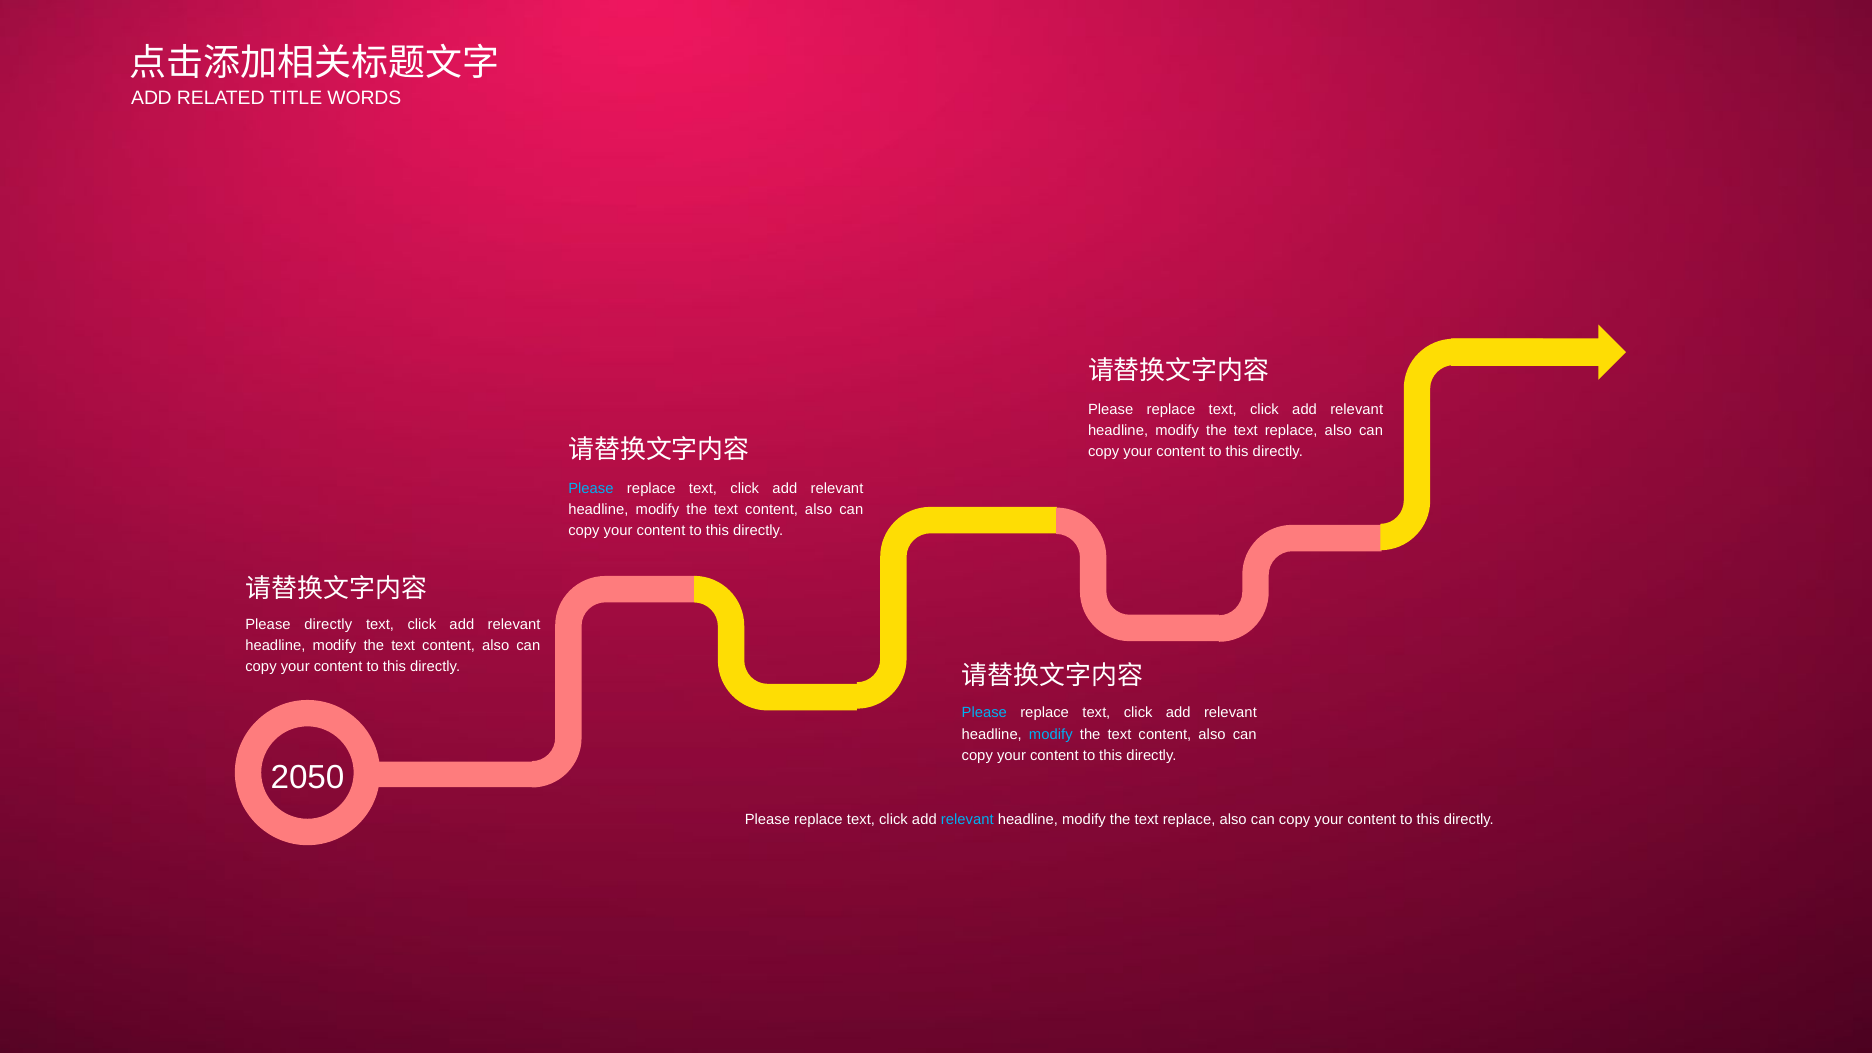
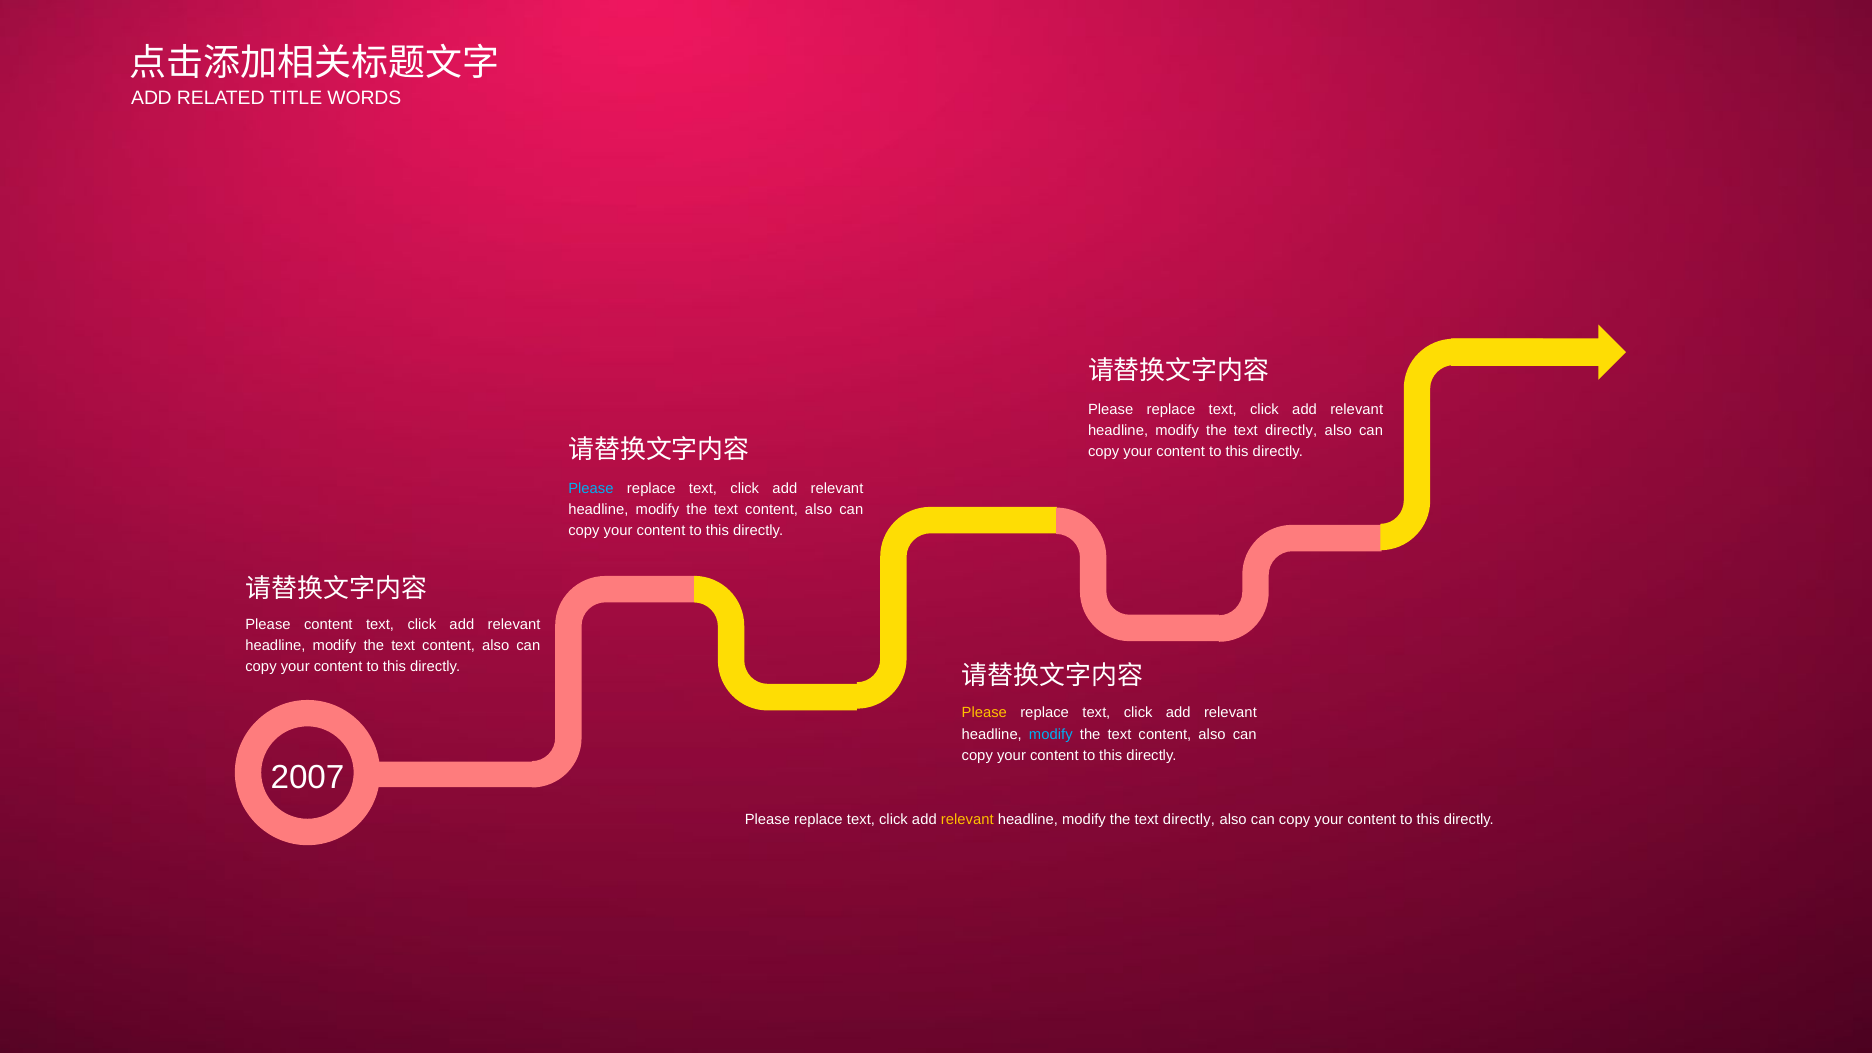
replace at (1291, 430): replace -> directly
Please directly: directly -> content
Please at (984, 713) colour: light blue -> yellow
2050: 2050 -> 2007
relevant at (967, 819) colour: light blue -> yellow
replace at (1189, 819): replace -> directly
